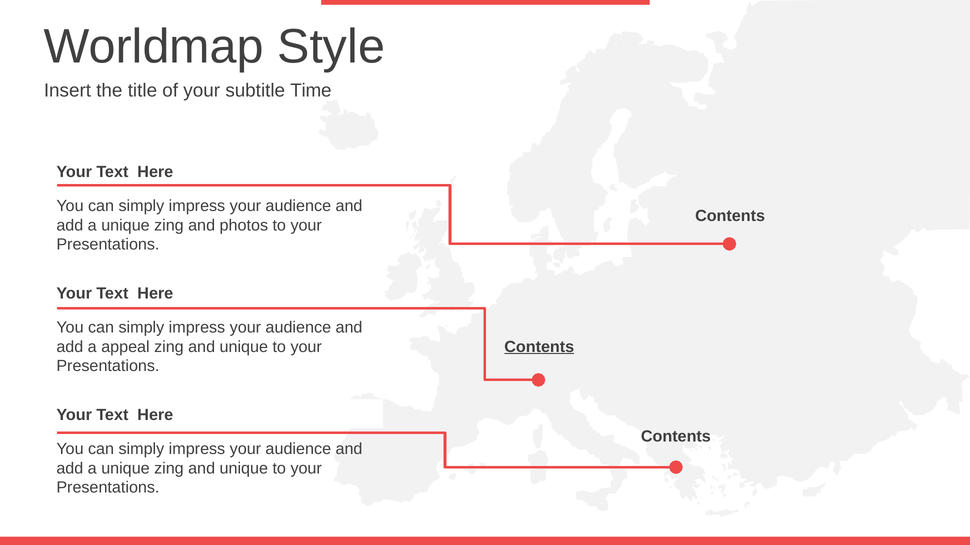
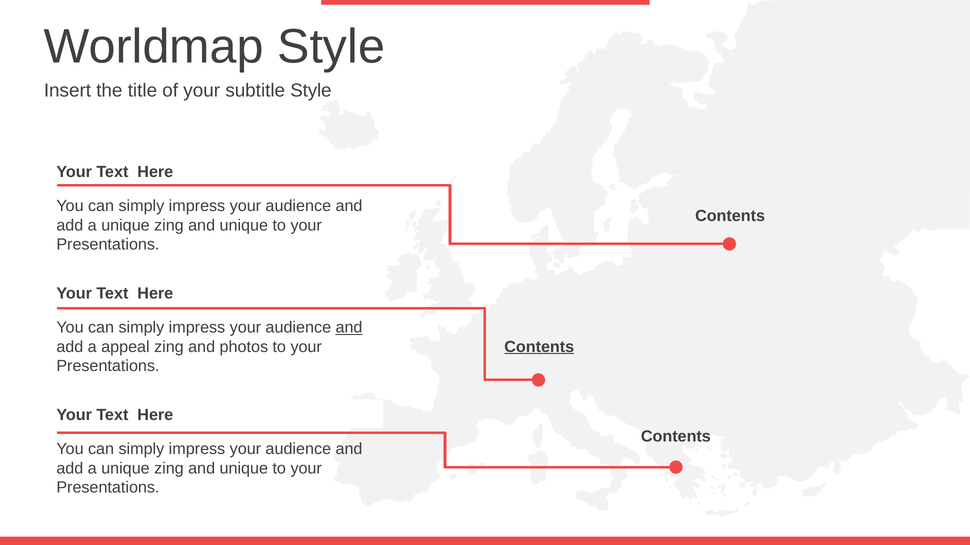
subtitle Time: Time -> Style
photos at (244, 226): photos -> unique
and at (349, 328) underline: none -> present
unique at (244, 347): unique -> photos
